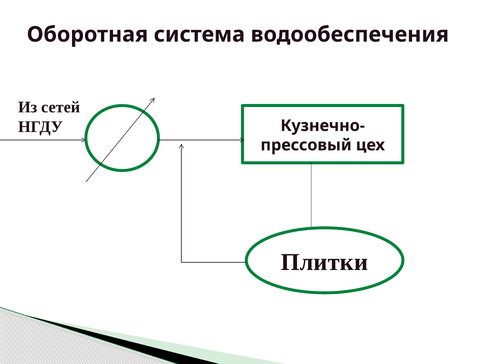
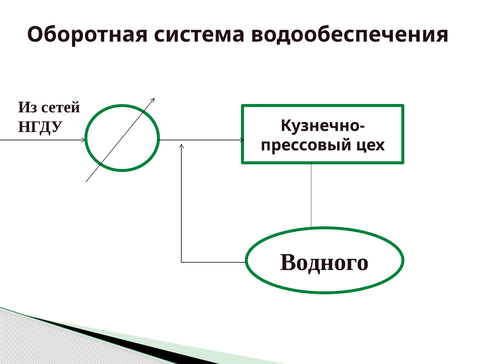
Плитки: Плитки -> Водного
